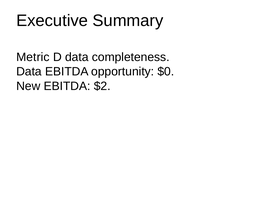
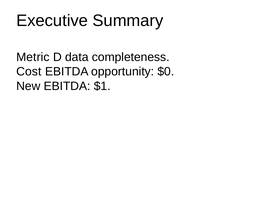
Data at (29, 71): Data -> Cost
$2: $2 -> $1
